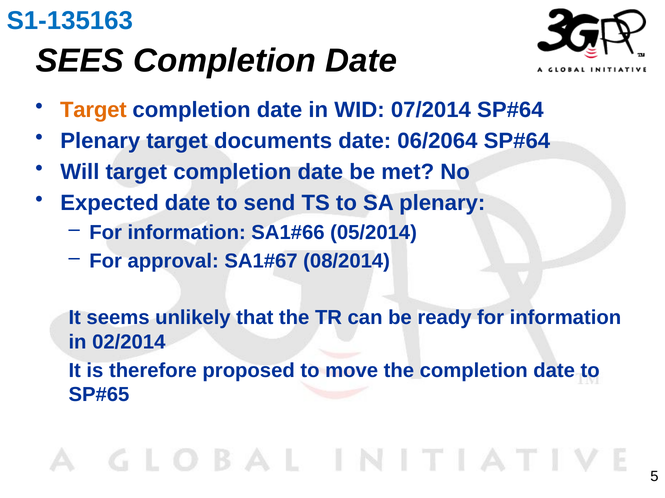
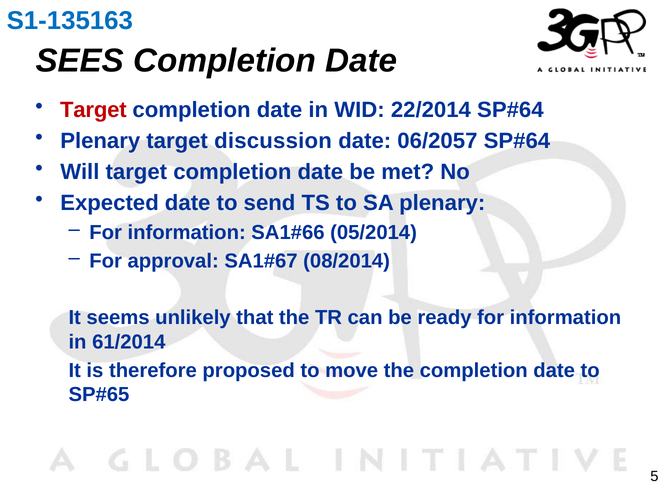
Target at (93, 110) colour: orange -> red
07/2014: 07/2014 -> 22/2014
documents: documents -> discussion
06/2064: 06/2064 -> 06/2057
02/2014: 02/2014 -> 61/2014
